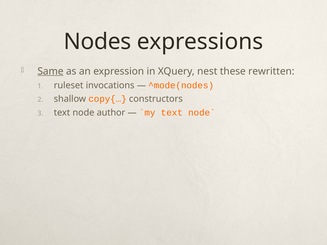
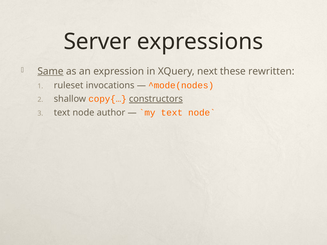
Nodes: Nodes -> Server
nest: nest -> next
constructors underline: none -> present
